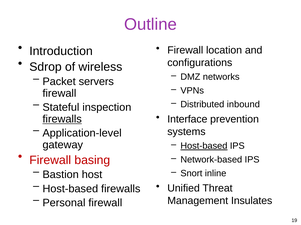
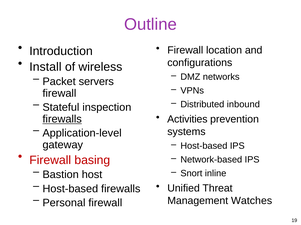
Sdrop: Sdrop -> Install
Interface: Interface -> Activities
Host-based at (204, 146) underline: present -> none
Insulates: Insulates -> Watches
